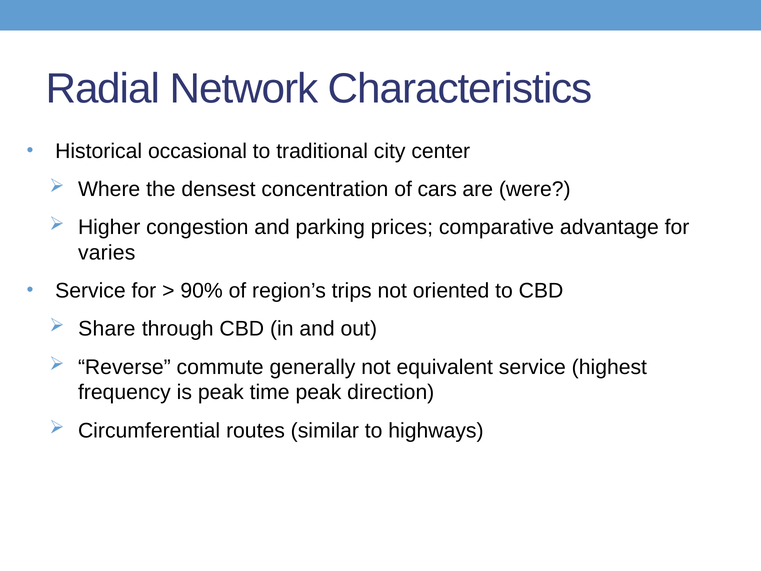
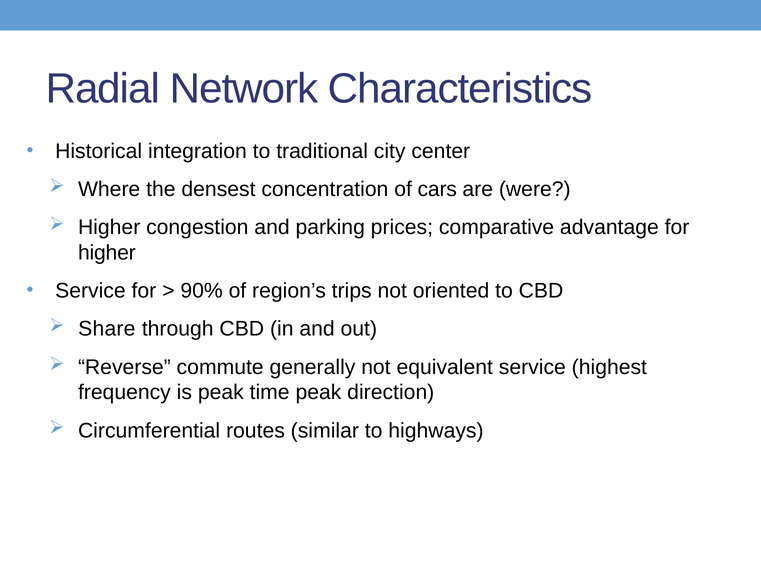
occasional: occasional -> integration
varies at (107, 253): varies -> higher
